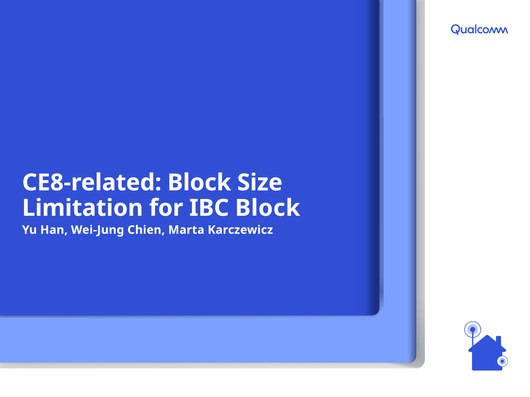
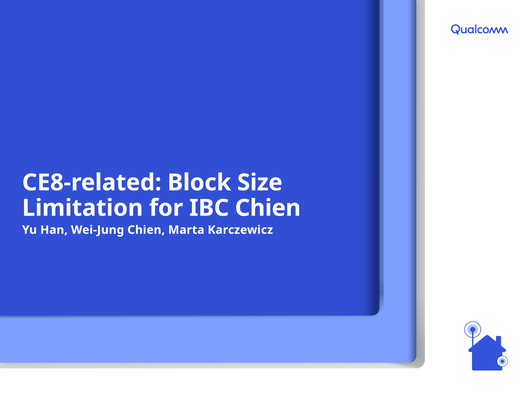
IBC Block: Block -> Chien
